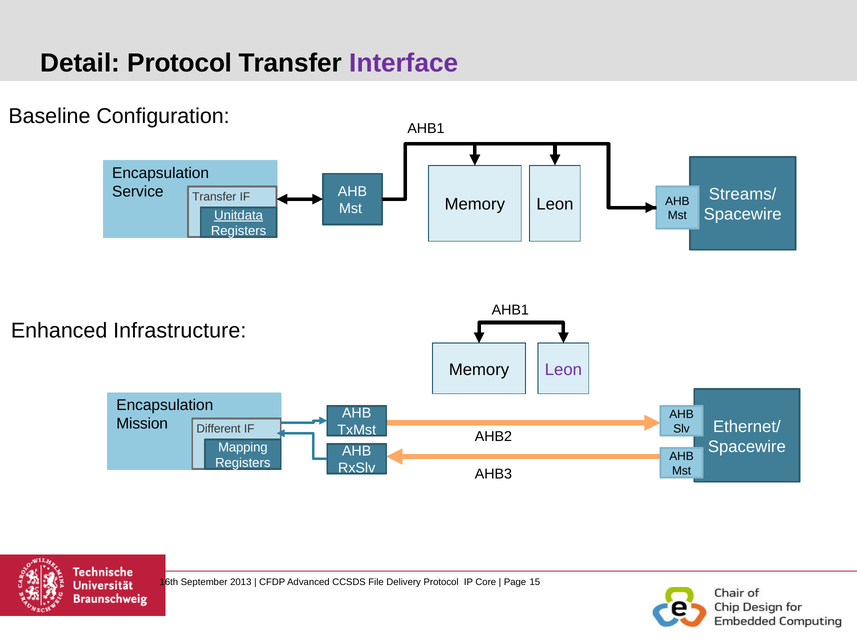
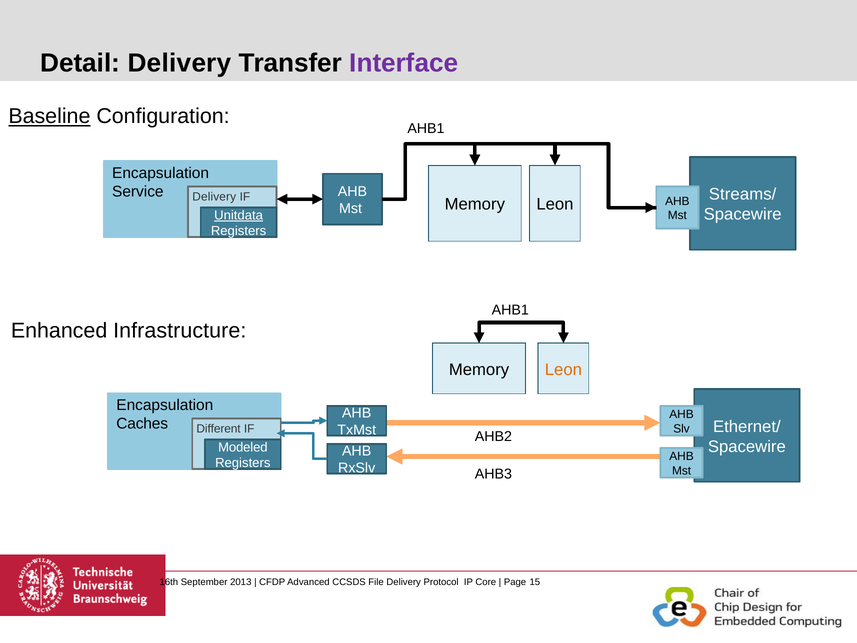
Detail Protocol: Protocol -> Delivery
Baseline underline: none -> present
Transfer at (214, 197): Transfer -> Delivery
Leon at (563, 369) colour: purple -> orange
Mission: Mission -> Caches
Mapping: Mapping -> Modeled
